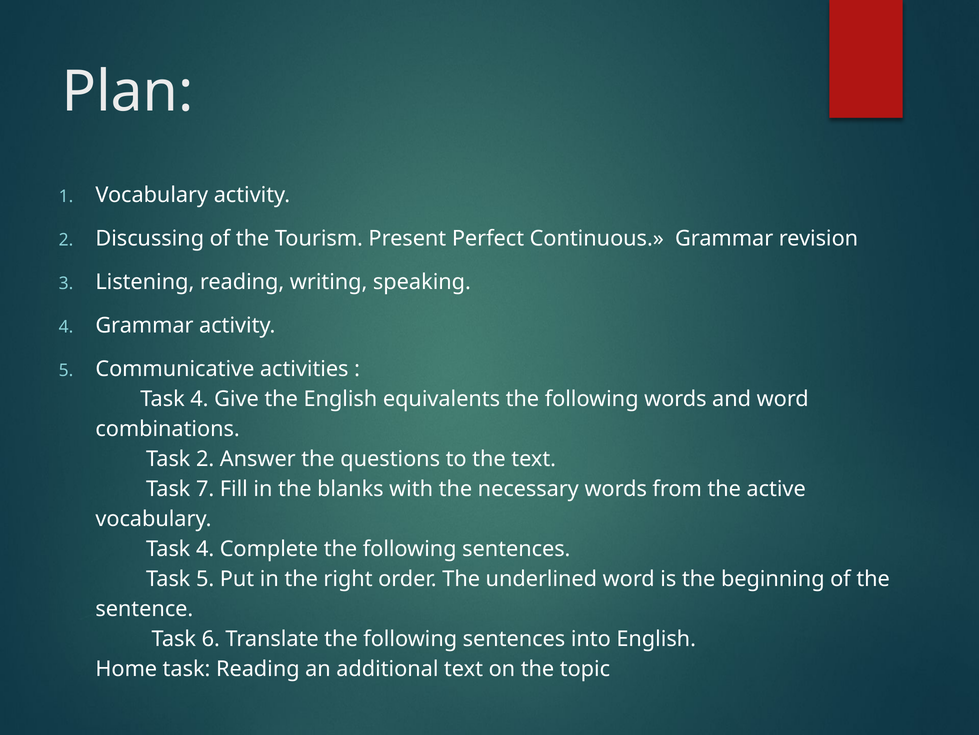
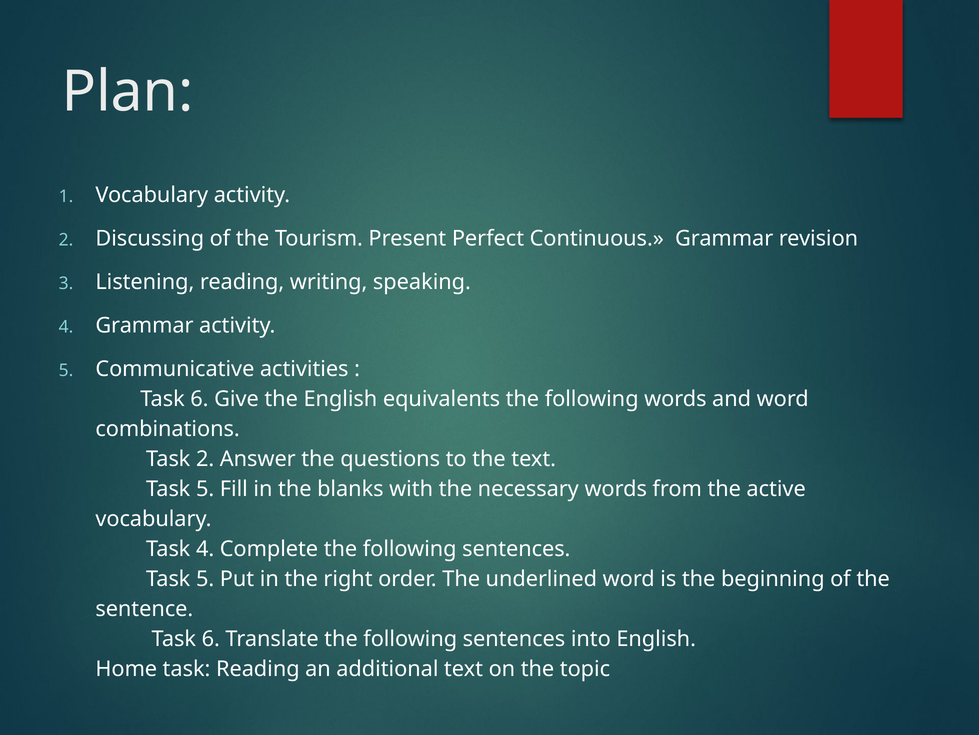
4 at (199, 399): 4 -> 6
7 at (205, 489): 7 -> 5
